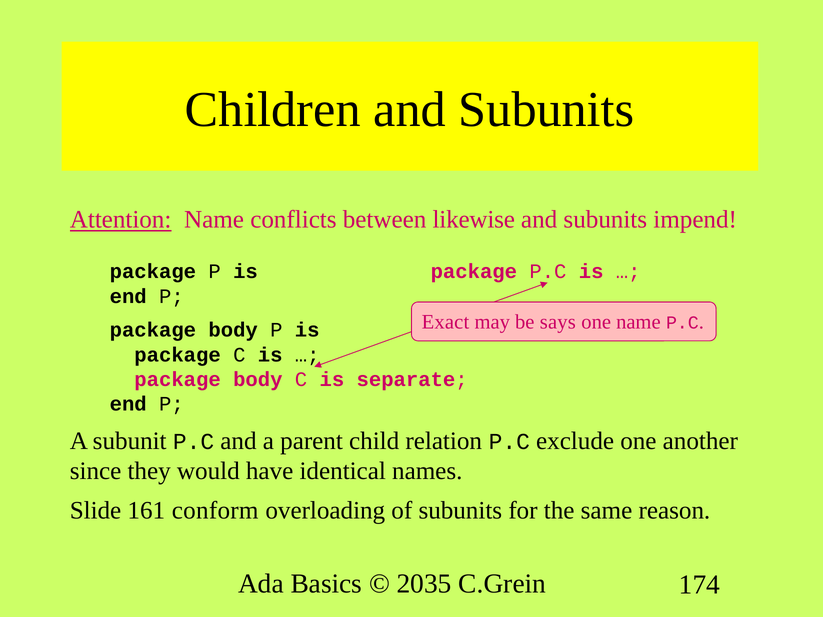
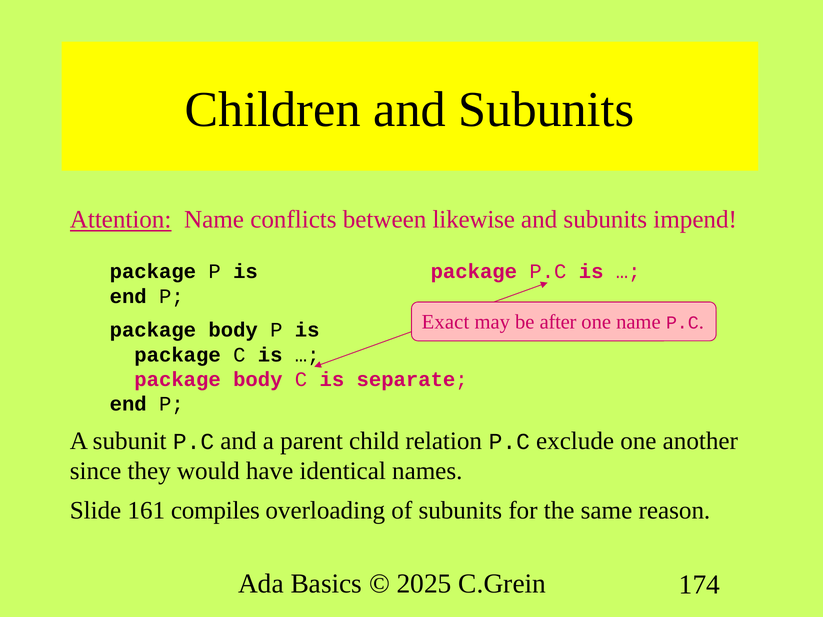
says: says -> after
conform: conform -> compiles
2035: 2035 -> 2025
